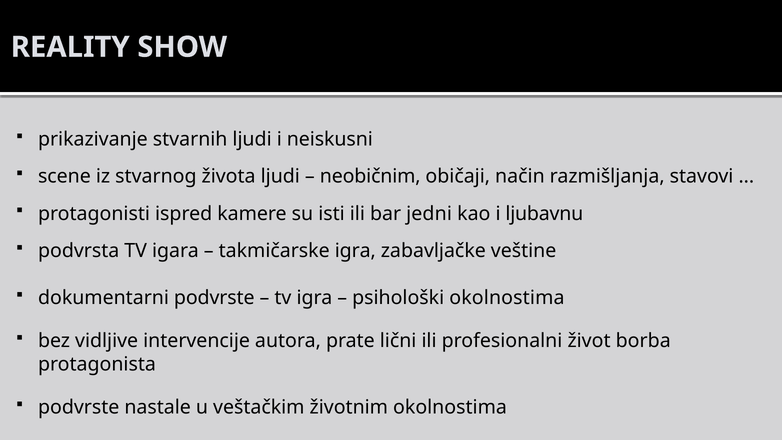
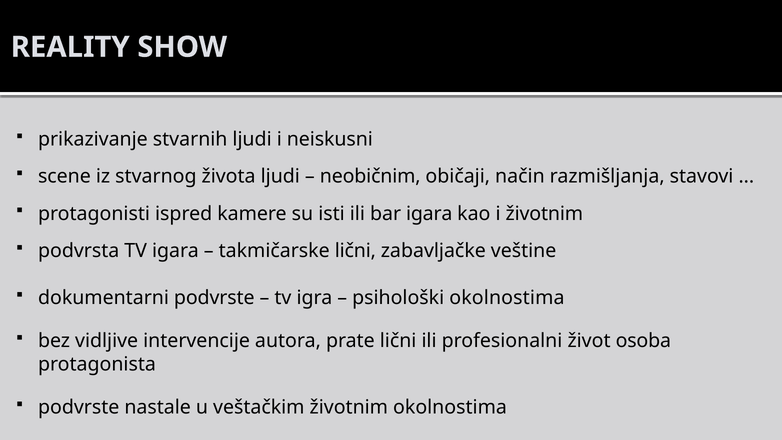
bar jedni: jedni -> igara
i ljubavnu: ljubavnu -> životnim
takmičarske igra: igra -> lični
borba: borba -> osoba
